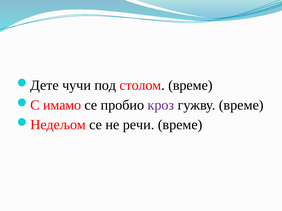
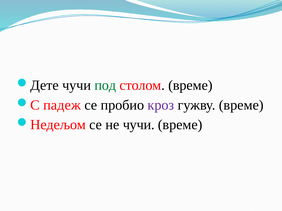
под colour: black -> green
имамо: имамо -> падеж
не речи: речи -> чучи
